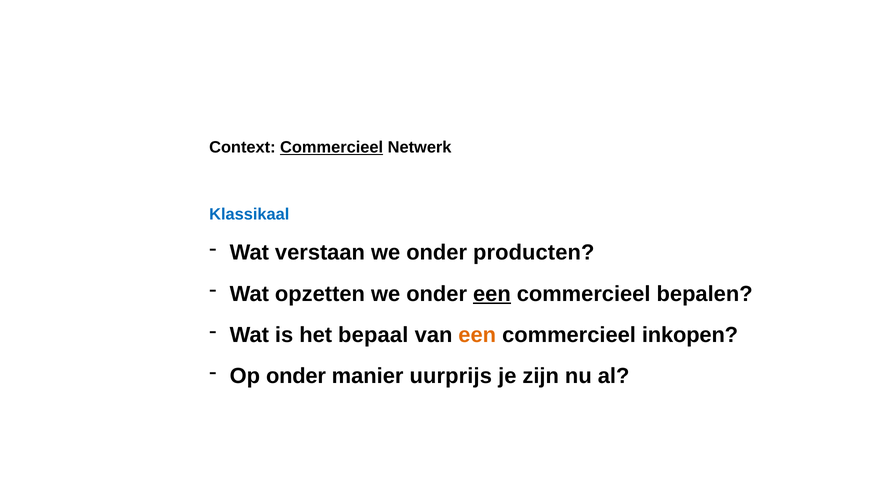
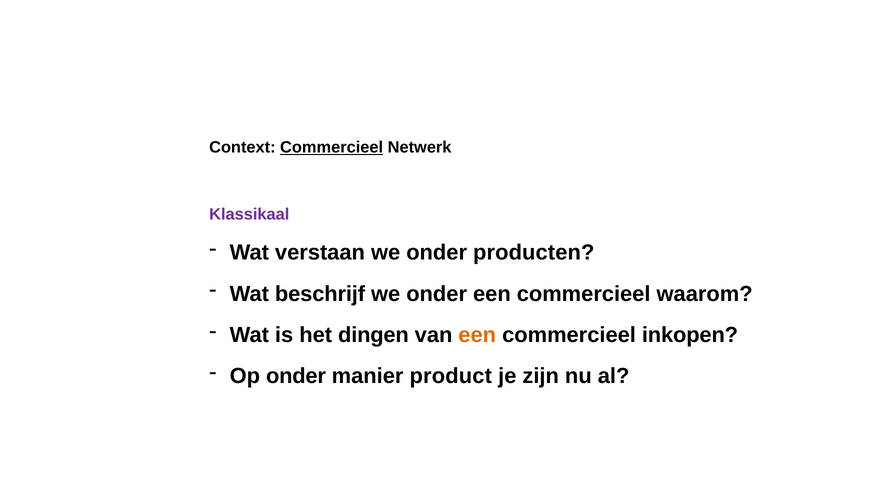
Klassikaal colour: blue -> purple
opzetten: opzetten -> beschrijf
een at (492, 294) underline: present -> none
bepalen: bepalen -> waarom
bepaal: bepaal -> dingen
uurprijs: uurprijs -> product
